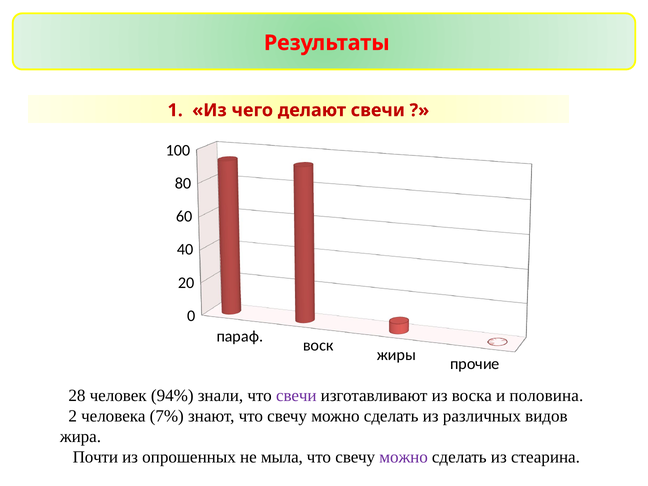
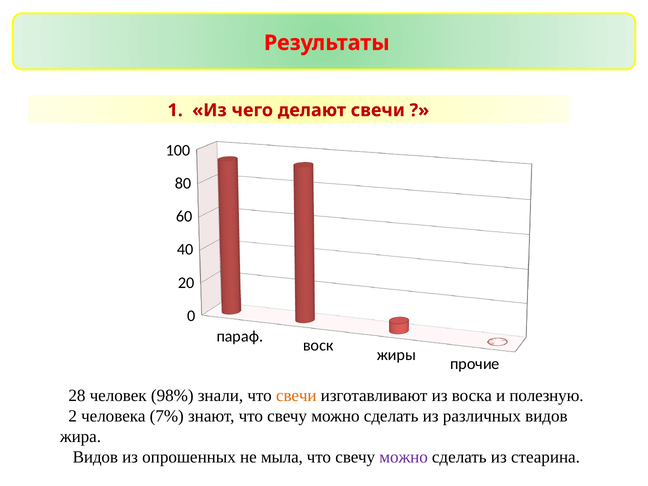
94%: 94% -> 98%
свечи at (296, 395) colour: purple -> orange
половина: половина -> полезную
Почти at (95, 457): Почти -> Видов
